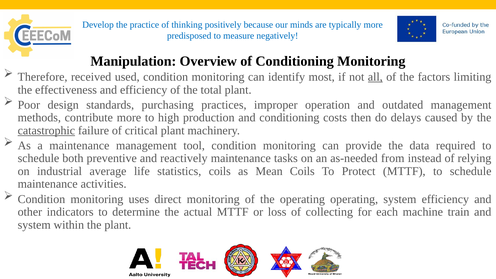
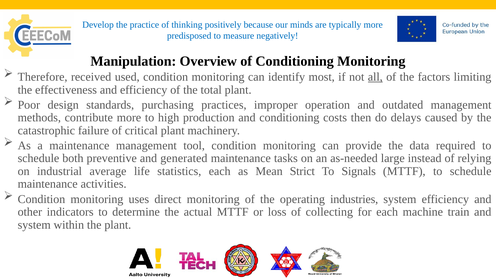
catastrophic underline: present -> none
reactively: reactively -> generated
from: from -> large
statistics coils: coils -> each
Mean Coils: Coils -> Strict
Protect: Protect -> Signals
operating operating: operating -> industries
